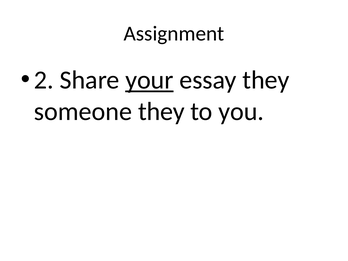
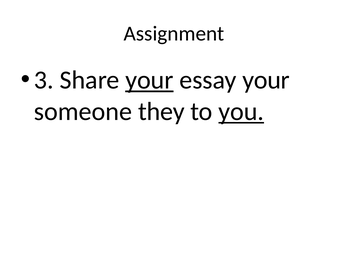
2: 2 -> 3
essay they: they -> your
you underline: none -> present
